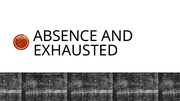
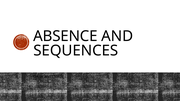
EXHAUSTED: EXHAUSTED -> SEQUENCES
